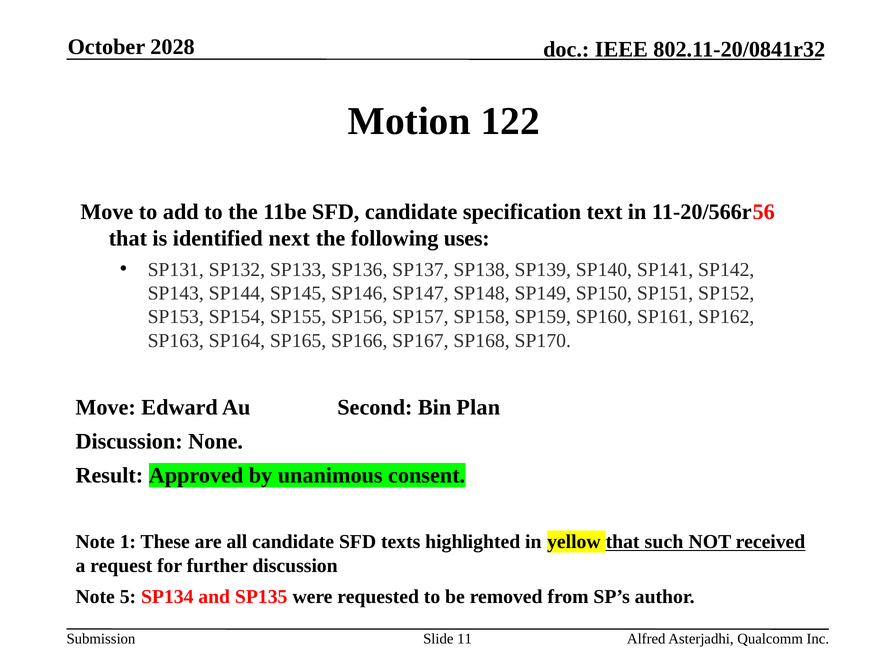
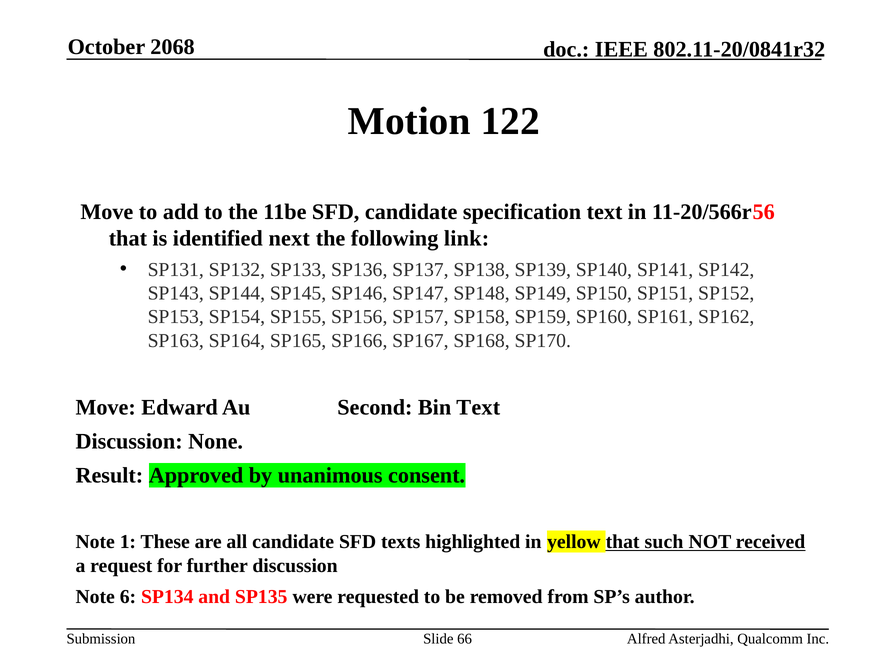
2028: 2028 -> 2068
uses: uses -> link
Bin Plan: Plan -> Text
5: 5 -> 6
11: 11 -> 66
